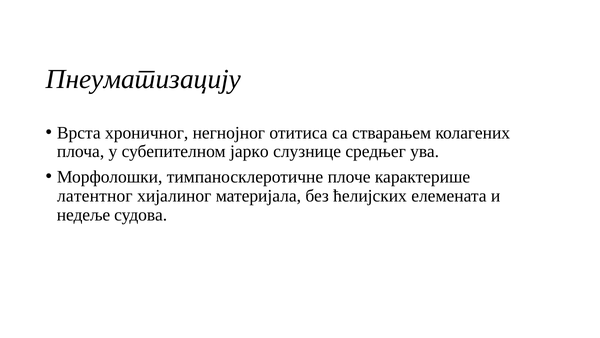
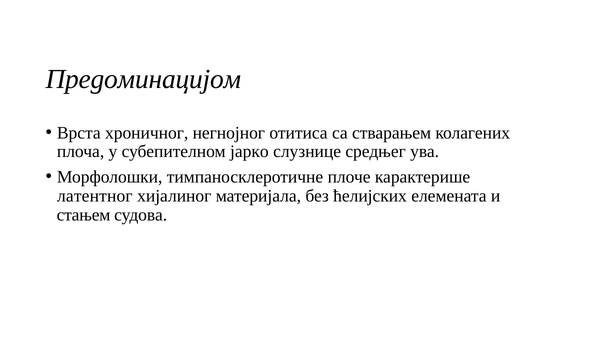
Пнеуматизацију: Пнеуматизацију -> Предоминацијом
недеље: недеље -> стањем
